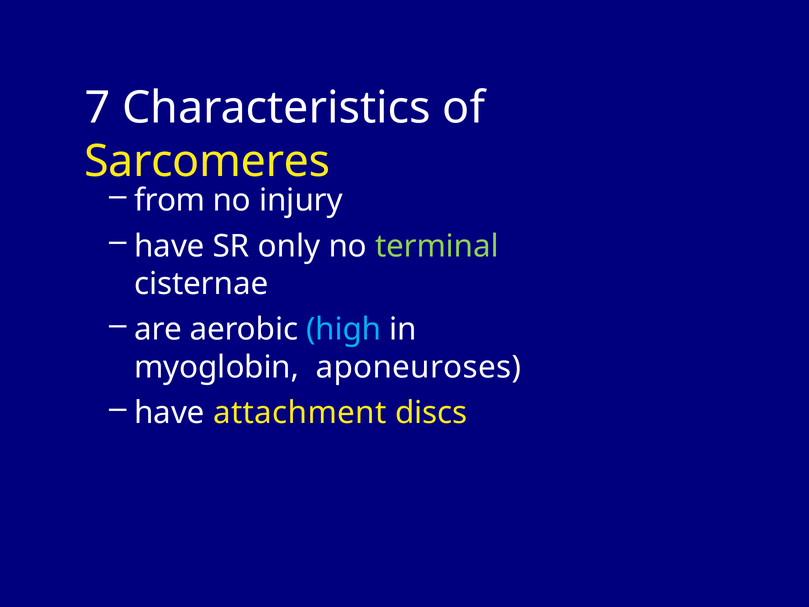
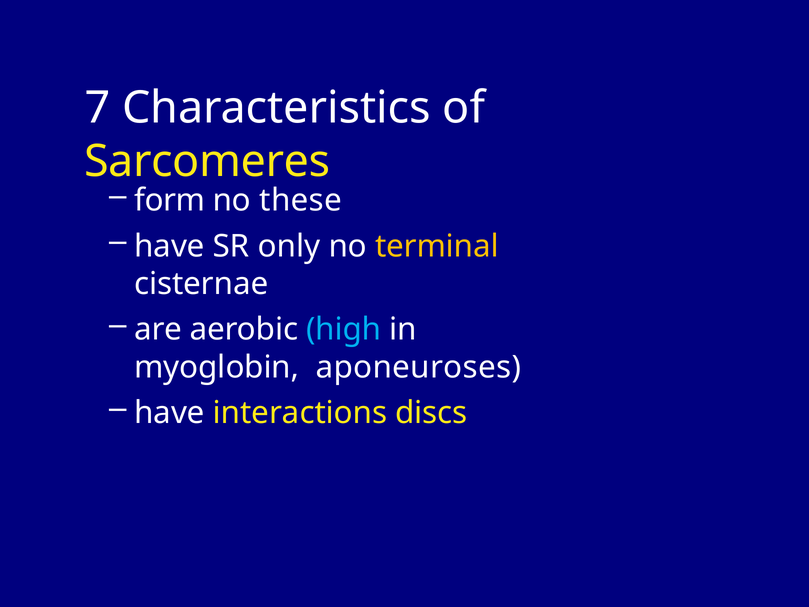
from: from -> form
injury: injury -> these
terminal colour: light green -> yellow
attachment: attachment -> interactions
